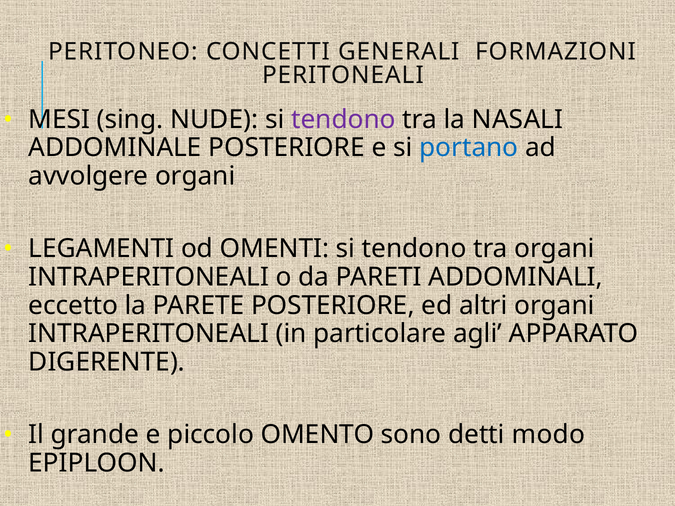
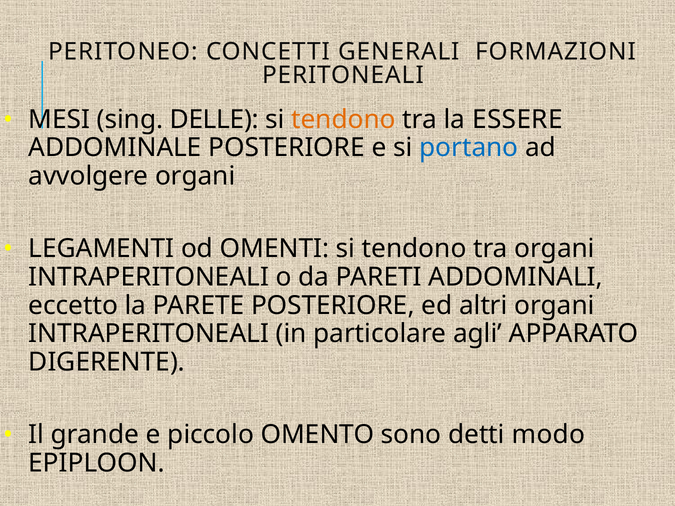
NUDE: NUDE -> DELLE
tendono at (343, 119) colour: purple -> orange
NASALI: NASALI -> ESSERE
